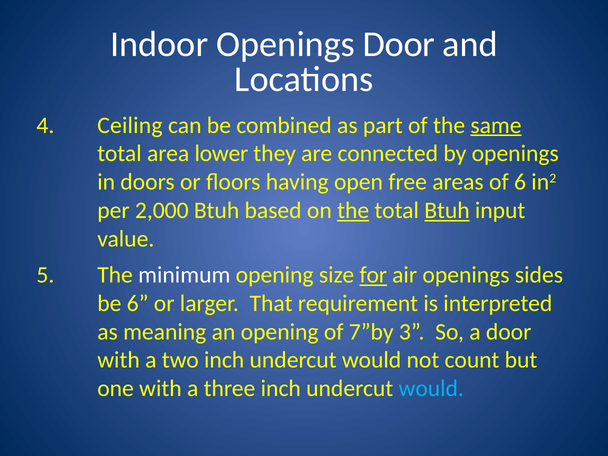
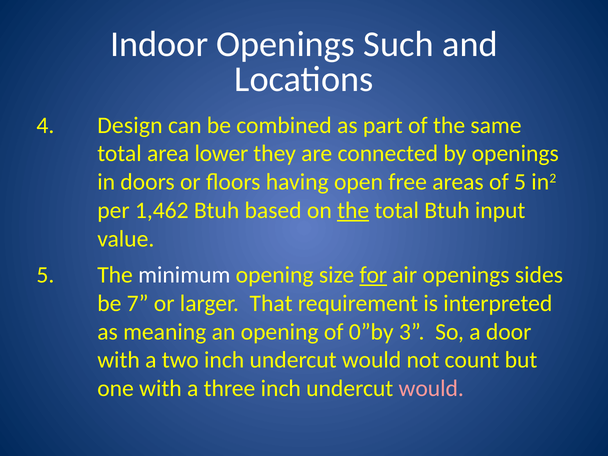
Openings Door: Door -> Such
Ceiling: Ceiling -> Design
same underline: present -> none
of 6: 6 -> 5
2,000: 2,000 -> 1,462
Btuh at (447, 210) underline: present -> none
be 6: 6 -> 7
7”by: 7”by -> 0”by
would at (431, 389) colour: light blue -> pink
